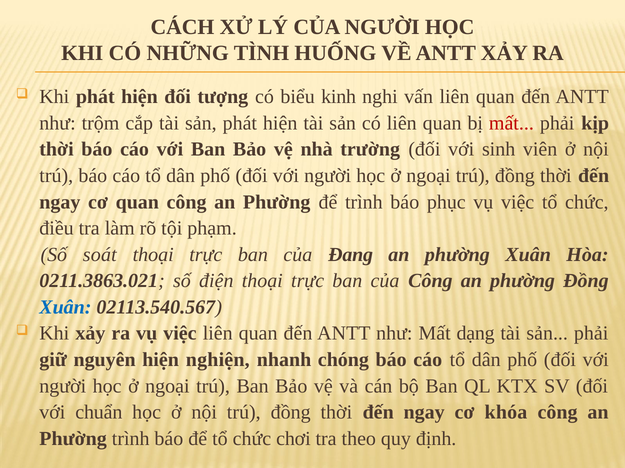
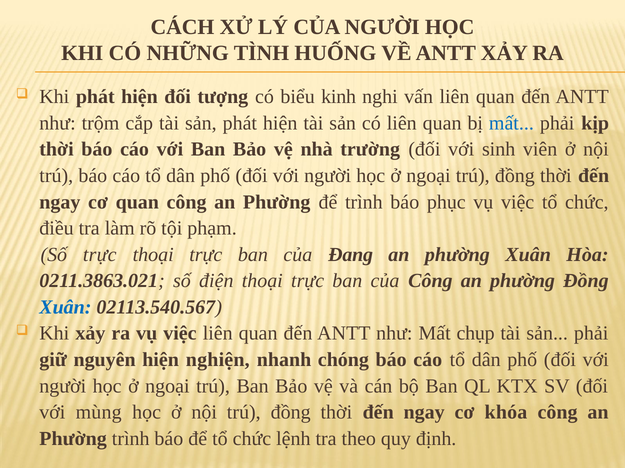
mất at (511, 123) colour: red -> blue
Số soát: soát -> trực
dạng: dạng -> chụp
chuẩn: chuẩn -> mùng
chơi: chơi -> lệnh
